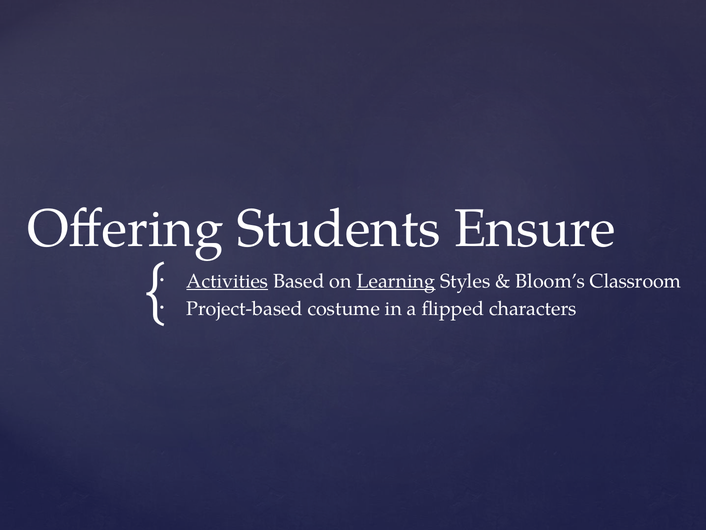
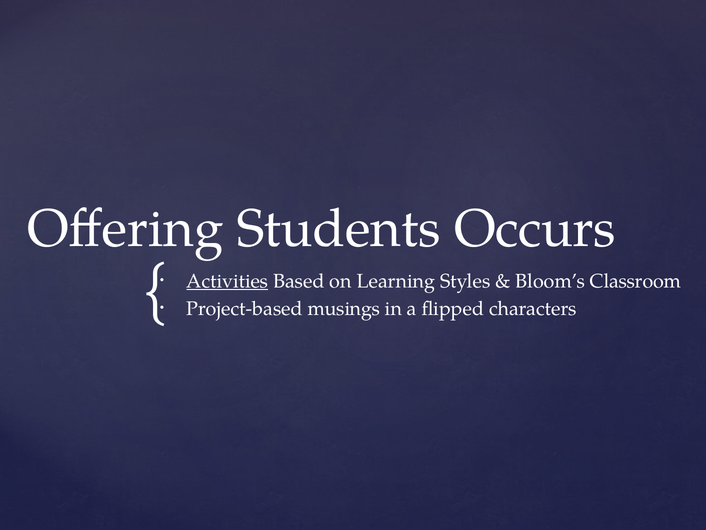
Ensure: Ensure -> Occurs
Learning underline: present -> none
costume: costume -> musings
